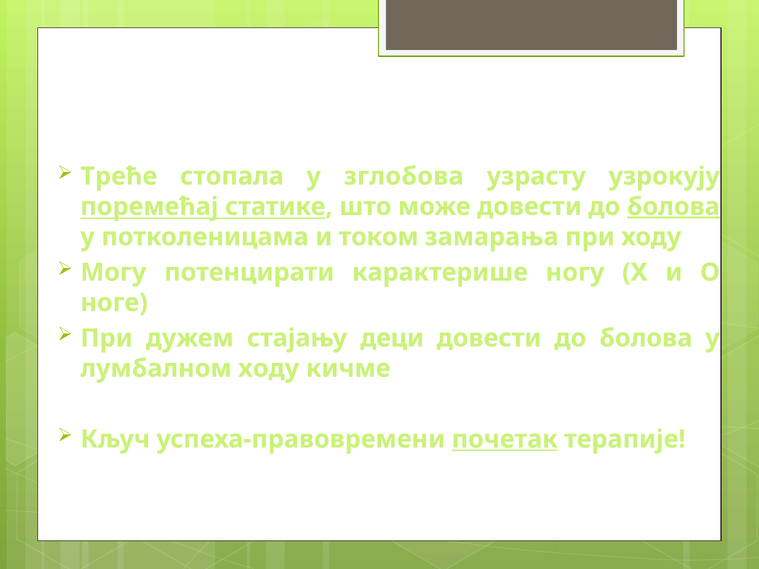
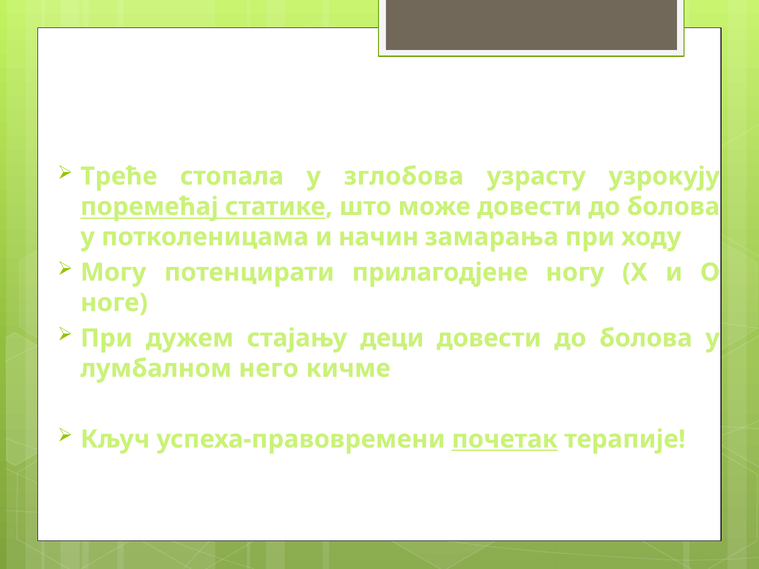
болова at (673, 207) underline: present -> none
током: током -> начин
карактерише: карактерише -> прилагодјене
лумбалном ходу: ходу -> него
